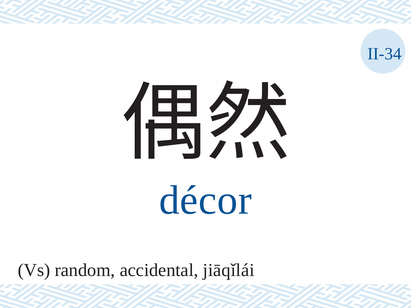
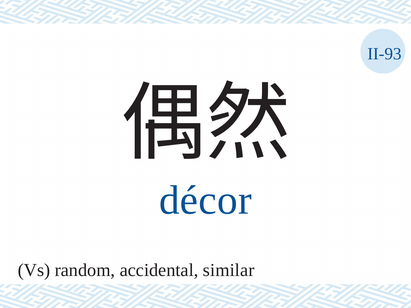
II-34: II-34 -> II-93
jiāqǐlái: jiāqǐlái -> similar
